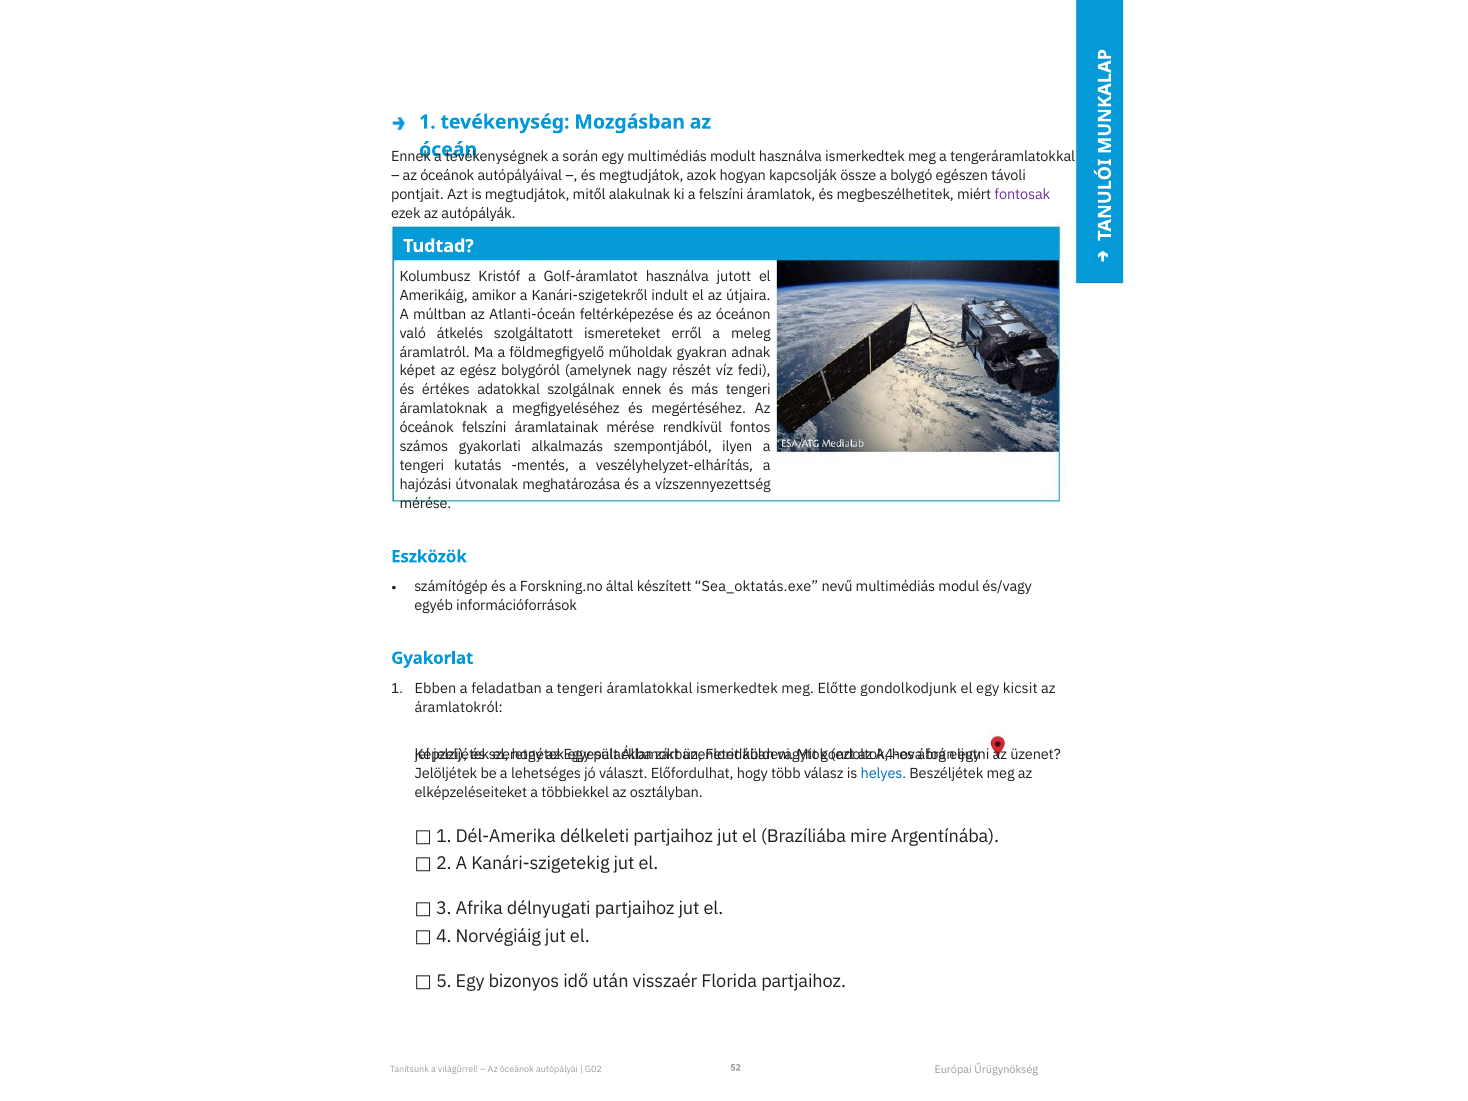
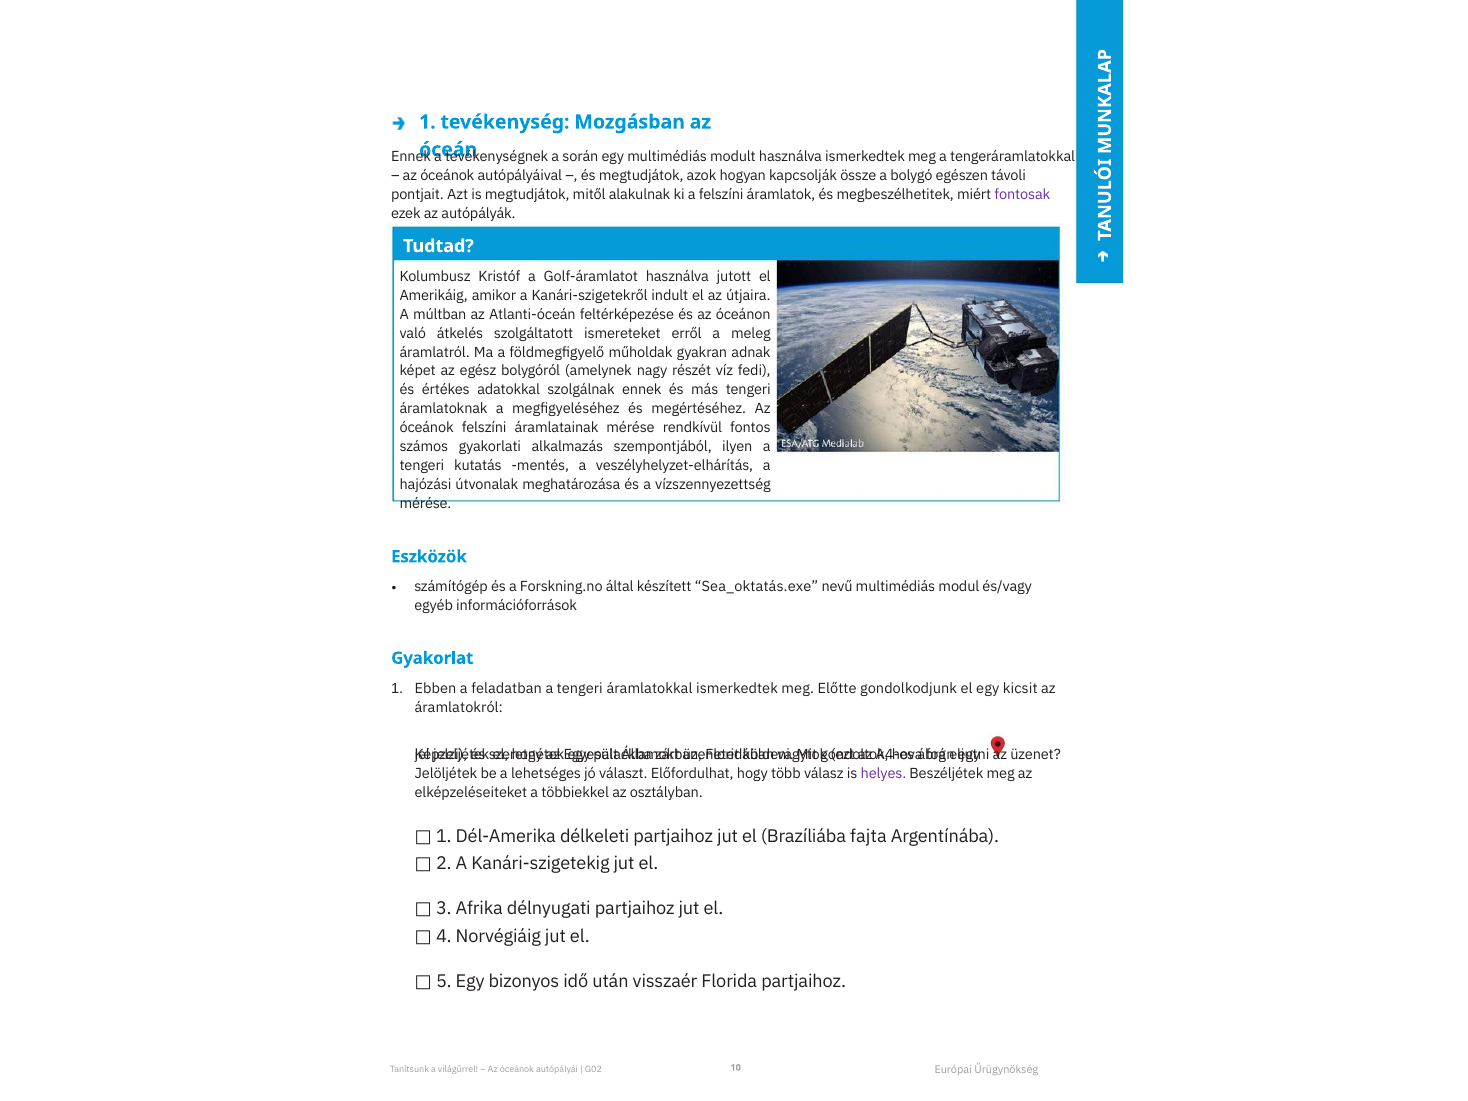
helyes colour: blue -> purple
mire: mire -> fajta
52: 52 -> 10
